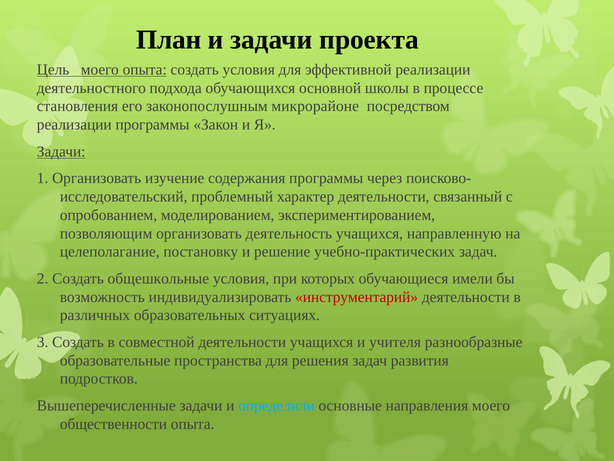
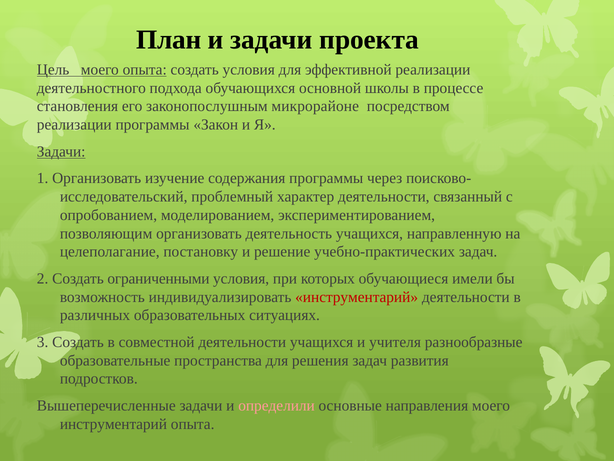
общешкольные: общешкольные -> ограниченными
определили colour: light blue -> pink
общественности at (113, 424): общественности -> инструментарий
